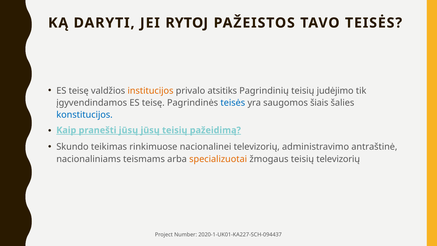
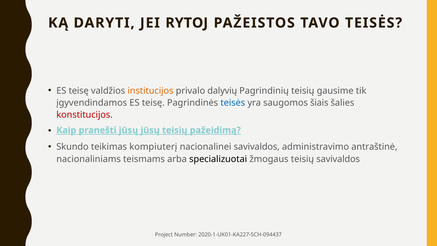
atsitiks: atsitiks -> dalyvių
judėjimo: judėjimo -> gausime
konstitucijos colour: blue -> red
rinkimuose: rinkimuose -> kompiuterį
nacionalinei televizorių: televizorių -> savivaldos
specializuotai colour: orange -> black
teisių televizorių: televizorių -> savivaldos
